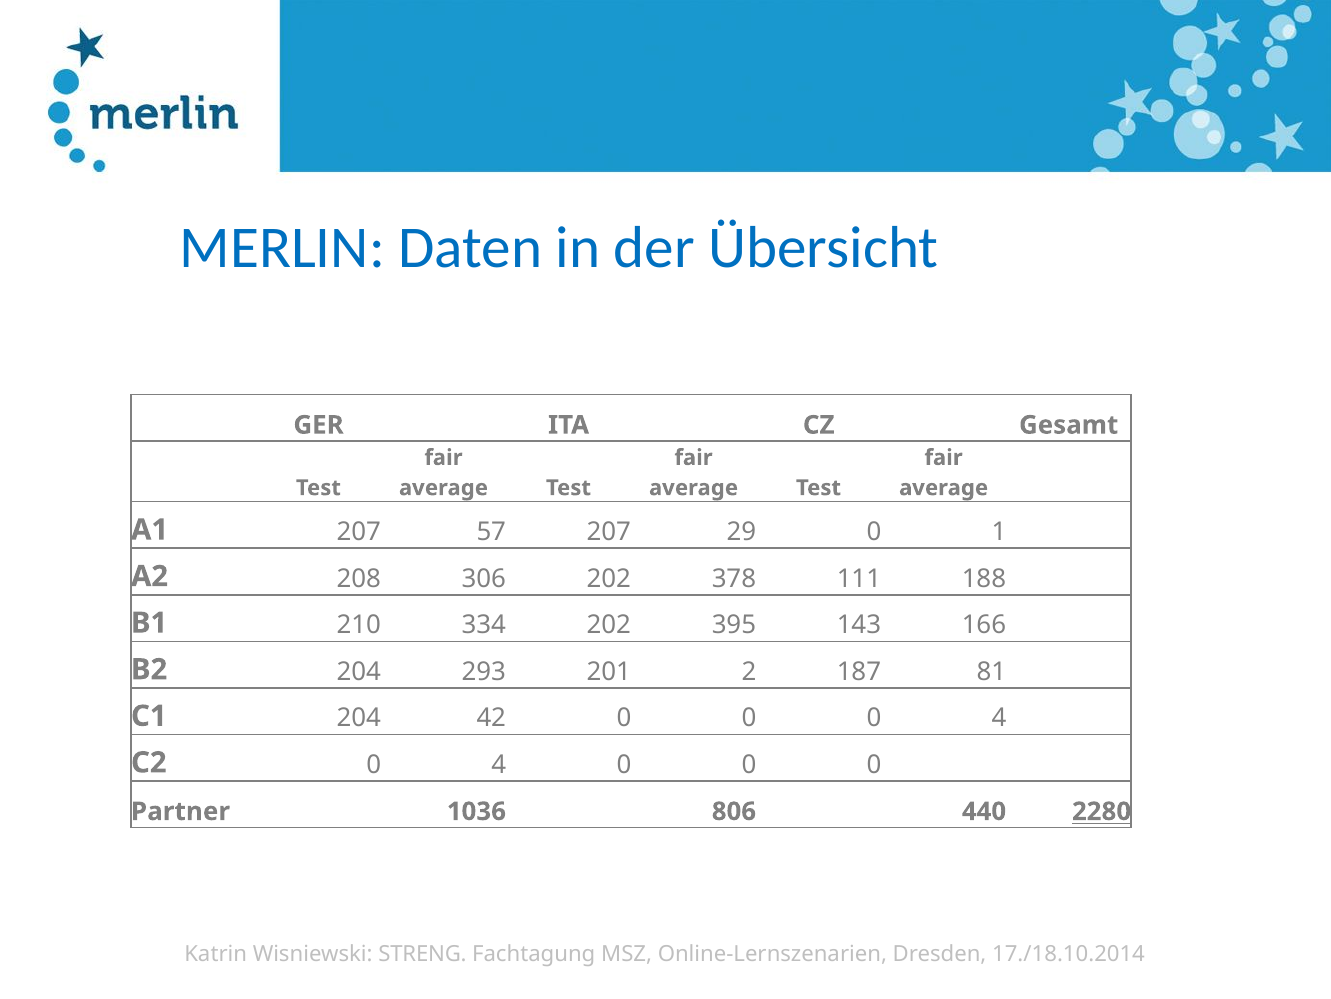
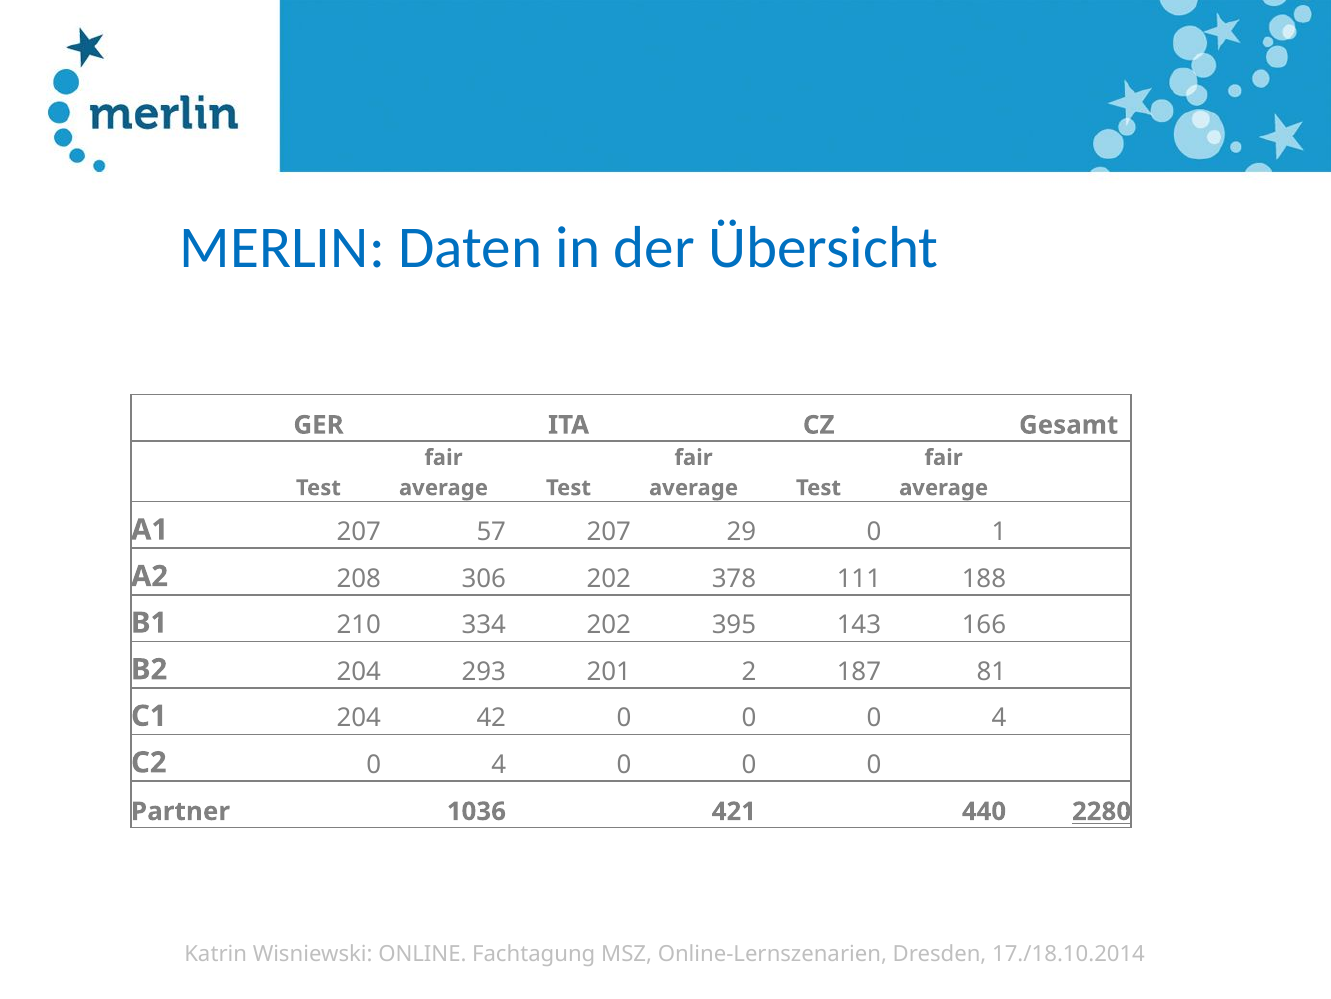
806: 806 -> 421
STRENG: STRENG -> ONLINE
